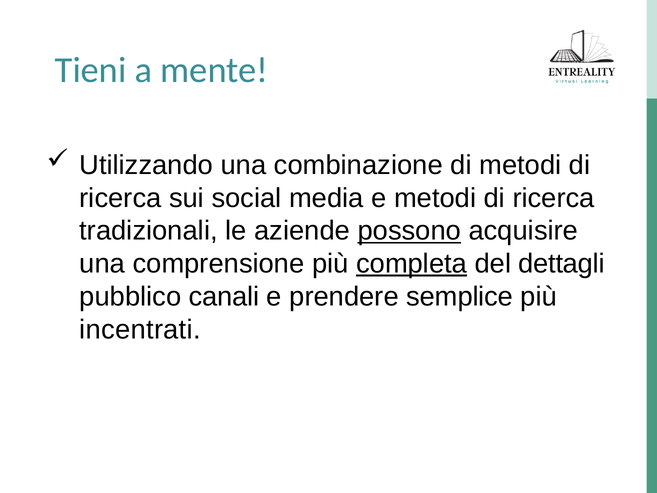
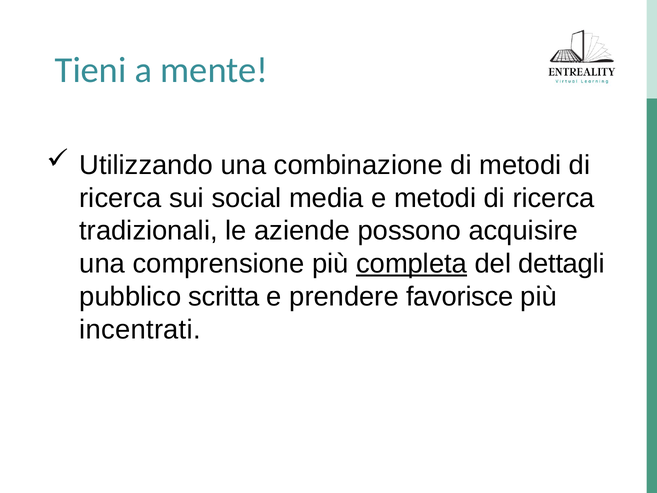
possono underline: present -> none
canali: canali -> scritta
semplice: semplice -> favorisce
